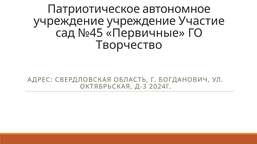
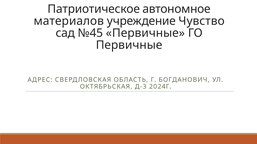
учреждение at (69, 21): учреждение -> материалов
Участие: Участие -> Чувство
Творчество at (129, 45): Творчество -> Первичные
